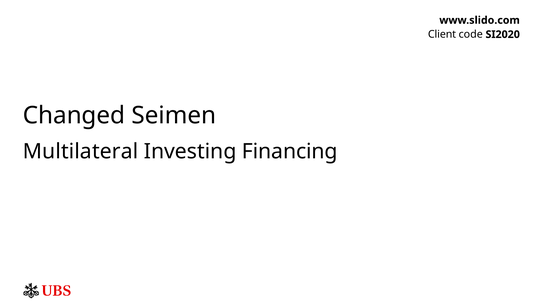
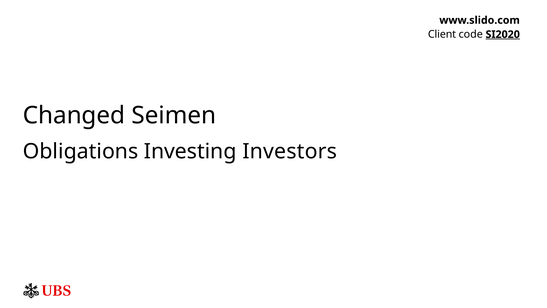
SI2020 underline: none -> present
Multilateral: Multilateral -> Obligations
Financing: Financing -> Investors
